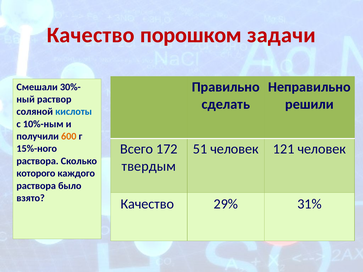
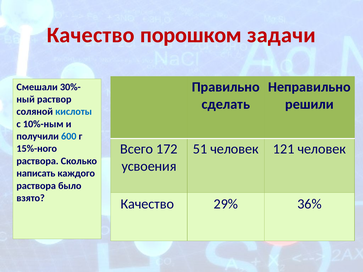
600 colour: orange -> blue
твердым: твердым -> усвоения
которого: которого -> написать
31%: 31% -> 36%
